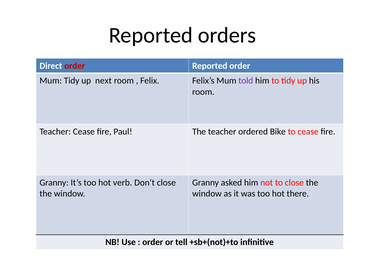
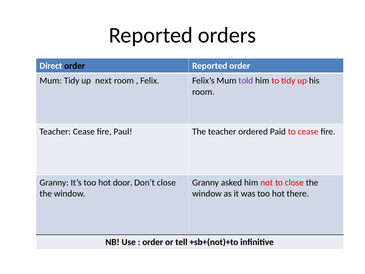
order at (75, 66) colour: red -> black
Bike: Bike -> Paid
verb: verb -> door
